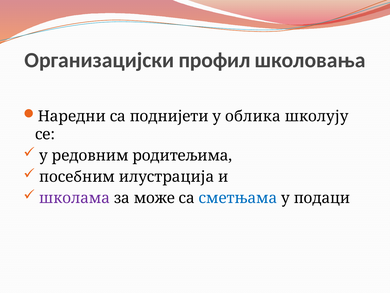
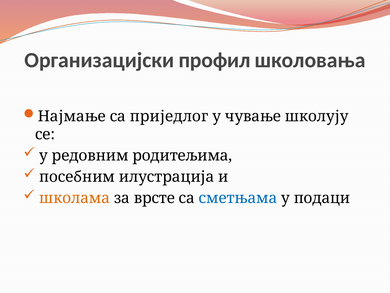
Наредни: Наредни -> Најмање
поднијети: поднијети -> приједлог
облика: облика -> чување
школама colour: purple -> orange
може: може -> врсте
